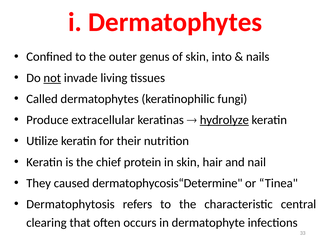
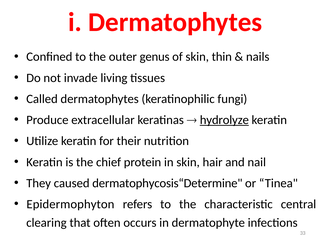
into: into -> thin
not underline: present -> none
Dermatophytosis: Dermatophytosis -> Epidermophyton
